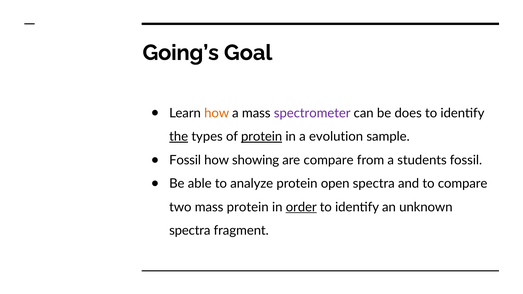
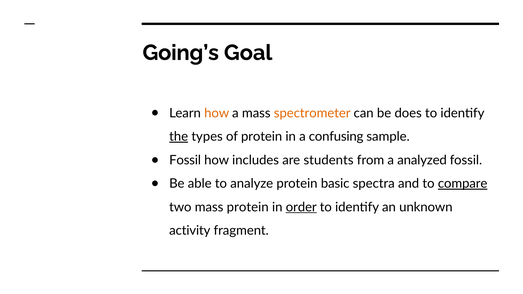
spectrometer colour: purple -> orange
protein at (262, 137) underline: present -> none
evolution: evolution -> confusing
showing: showing -> includes
are compare: compare -> students
students: students -> analyzed
open: open -> basic
compare at (463, 184) underline: none -> present
spectra at (190, 231): spectra -> activity
